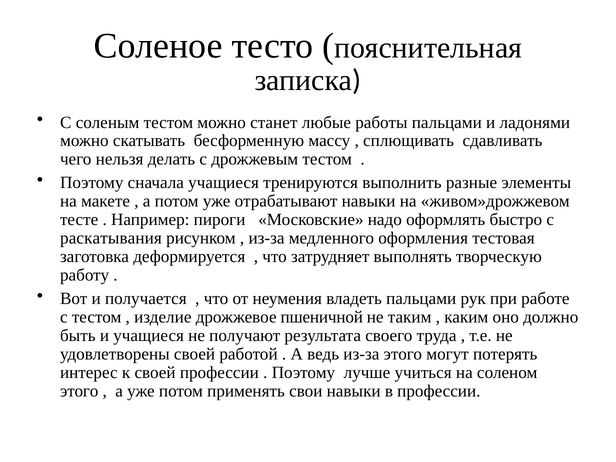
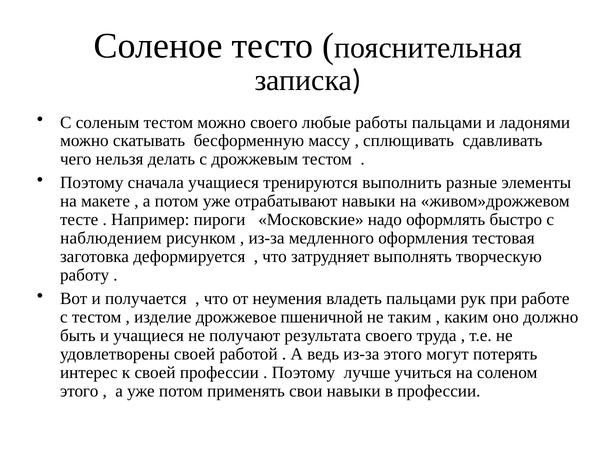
можно станет: станет -> своего
раскатывания: раскатывания -> наблюдением
